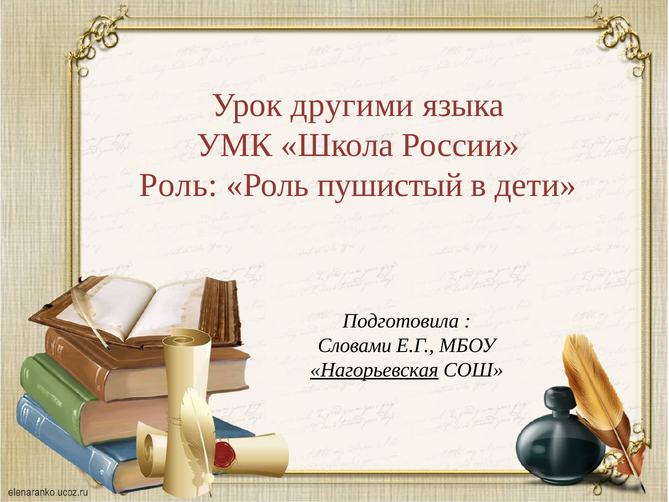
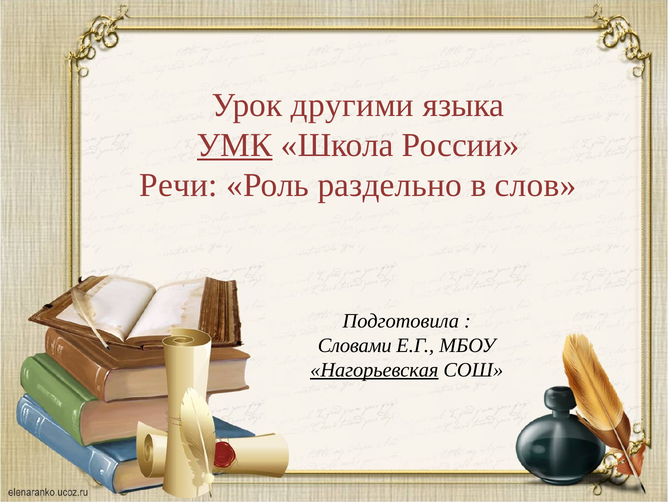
УМК underline: none -> present
Роль at (178, 185): Роль -> Речи
пушистый: пушистый -> раздельно
дети: дети -> слов
